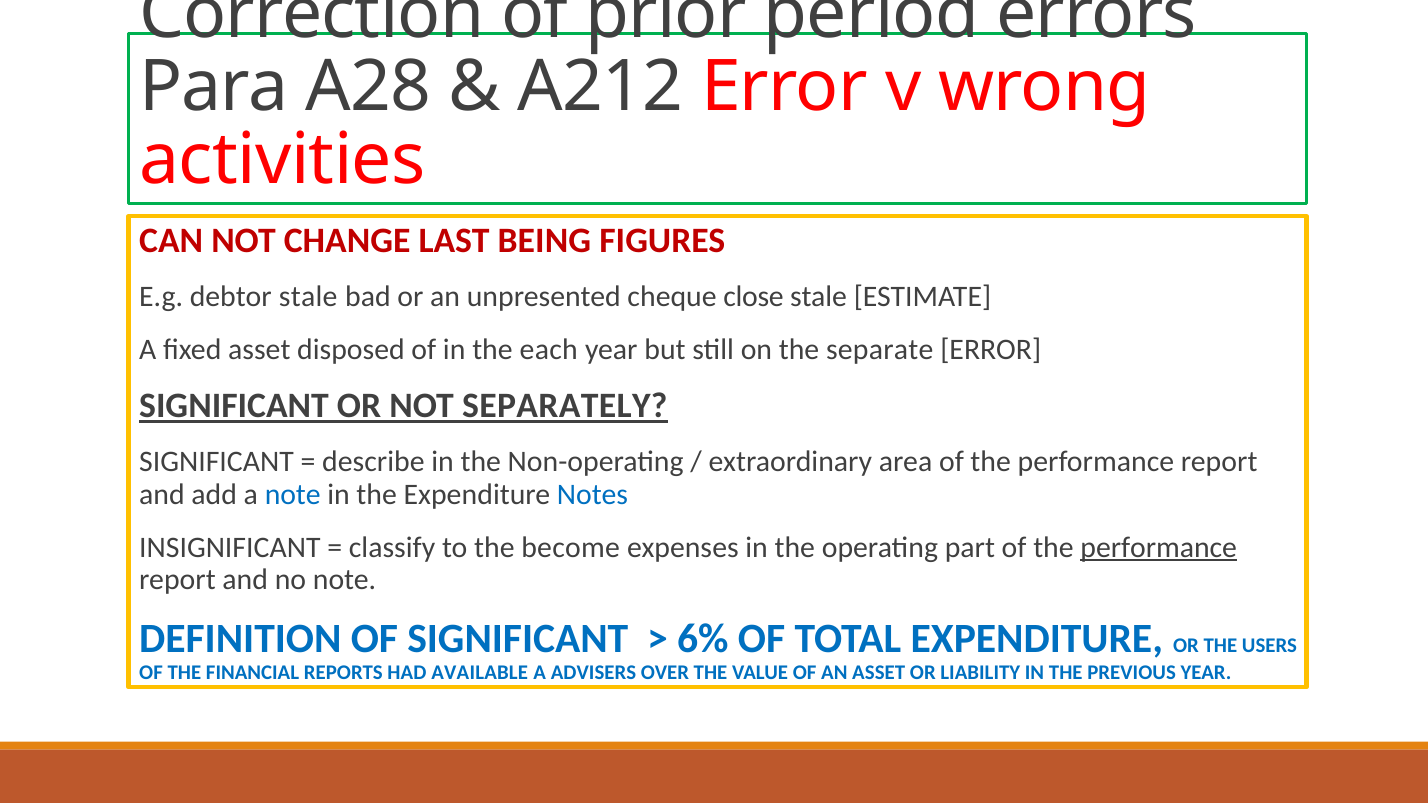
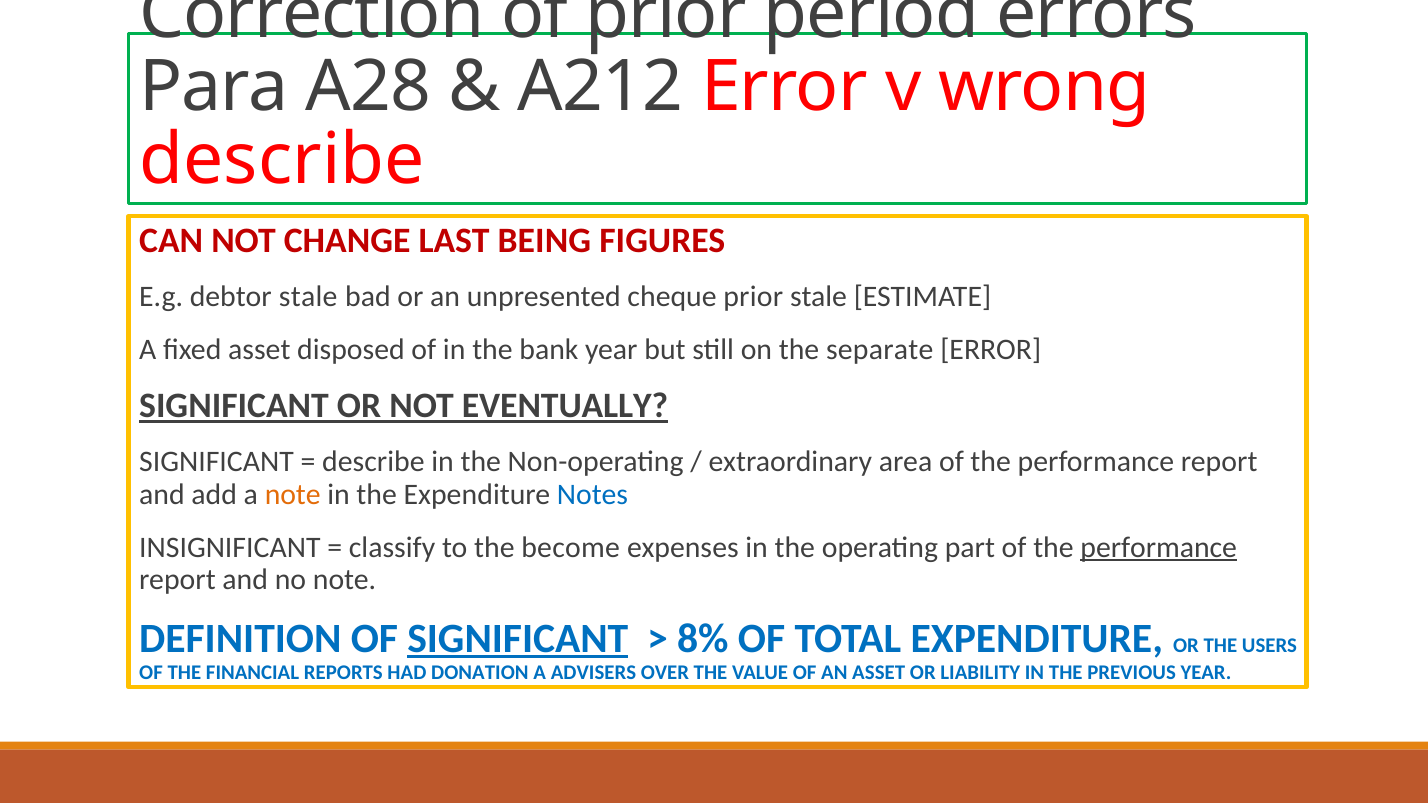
activities at (283, 160): activities -> describe
cheque close: close -> prior
each: each -> bank
SEPARATELY: SEPARATELY -> EVENTUALLY
note at (293, 494) colour: blue -> orange
SIGNIFICANT at (518, 639) underline: none -> present
6%: 6% -> 8%
AVAILABLE: AVAILABLE -> DONATION
